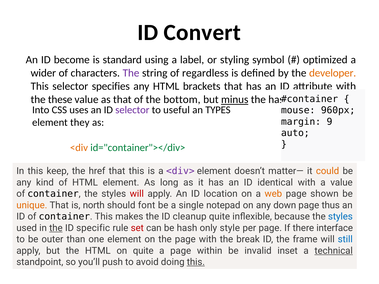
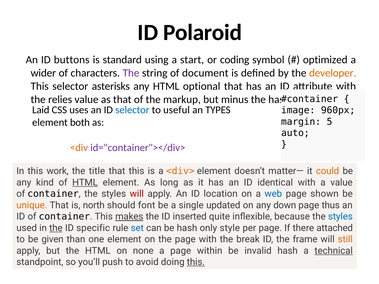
Convert: Convert -> Polaroid
become: become -> buttons
label: label -> start
styling: styling -> coding
regardless: regardless -> document
specifies: specifies -> asterisks
brackets: brackets -> optional
these: these -> relies
bottom: bottom -> markup
minus underline: present -> none
Into: Into -> Laid
selector at (132, 110) colour: purple -> blue
mouse: mouse -> image
9: 9 -> 5
they: they -> both
id="container"></div> colour: green -> purple
keep: keep -> work
href: href -> title
<div> colour: purple -> orange
HTML at (85, 183) underline: none -> present
web colour: orange -> blue
notepad: notepad -> updated
makes underline: none -> present
cleanup: cleanup -> inserted
set colour: red -> blue
interface: interface -> attached
outer: outer -> given
still colour: blue -> orange
on quite: quite -> none
invalid inset: inset -> hash
